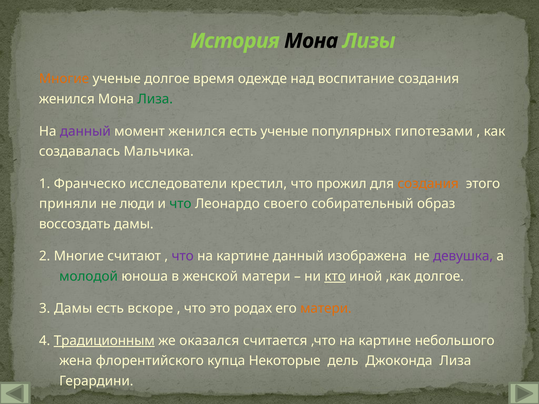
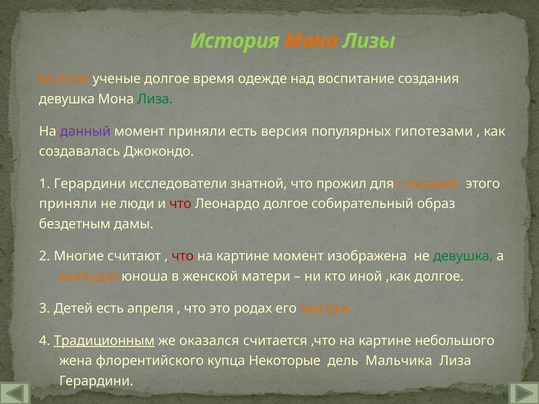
Мона at (311, 41) colour: black -> orange
женился at (67, 99): женился -> девушка
момент женился: женился -> приняли
есть ученые: ученые -> версия
Мальчика: Мальчика -> Джокондо
1 Франческо: Франческо -> Герардини
крестил: крестил -> знатной
что at (180, 204) colour: green -> red
Леонардо своего: своего -> долгое
воссоздать: воссоздать -> бездетным
что at (183, 256) colour: purple -> red
картине данный: данный -> момент
девушка at (463, 256) colour: purple -> green
молодой colour: green -> orange
кто underline: present -> none
3 Дамы: Дамы -> Детей
вскоре: вскоре -> апреля
Джоконда: Джоконда -> Мальчика
